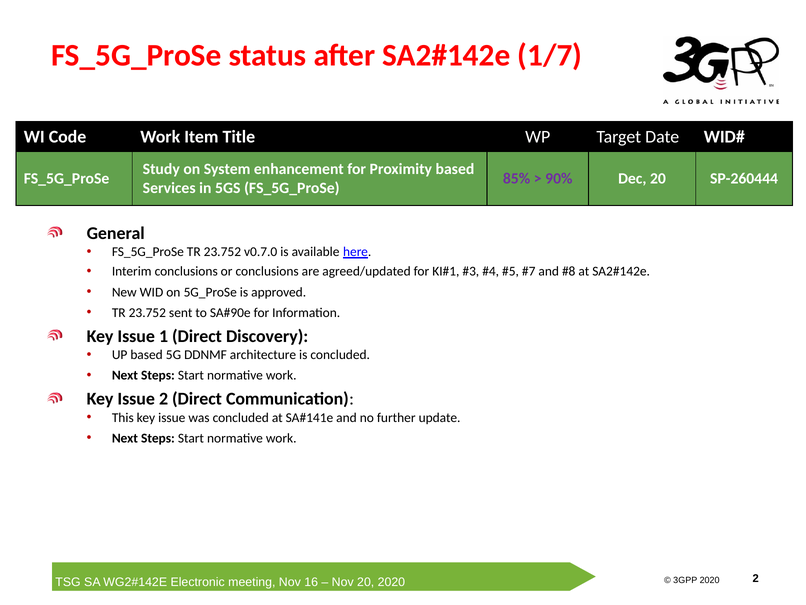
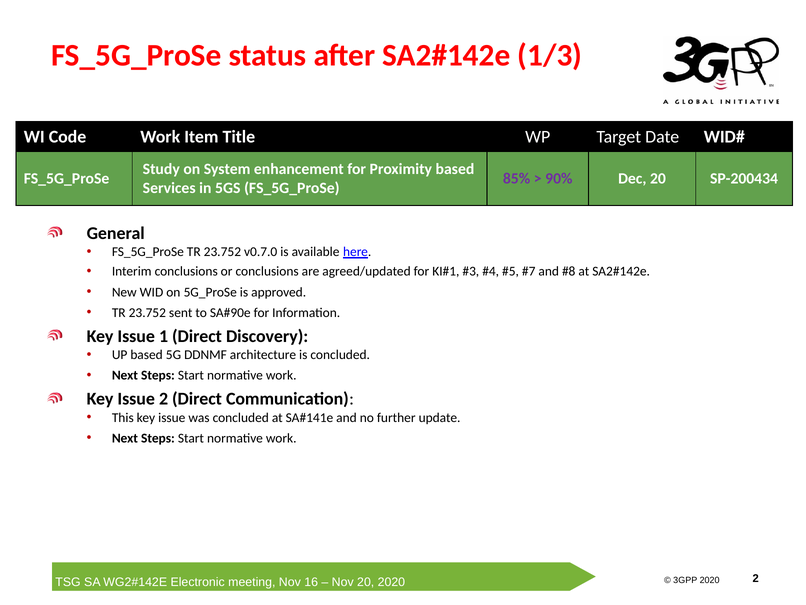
1/7: 1/7 -> 1/3
SP-260444: SP-260444 -> SP-200434
